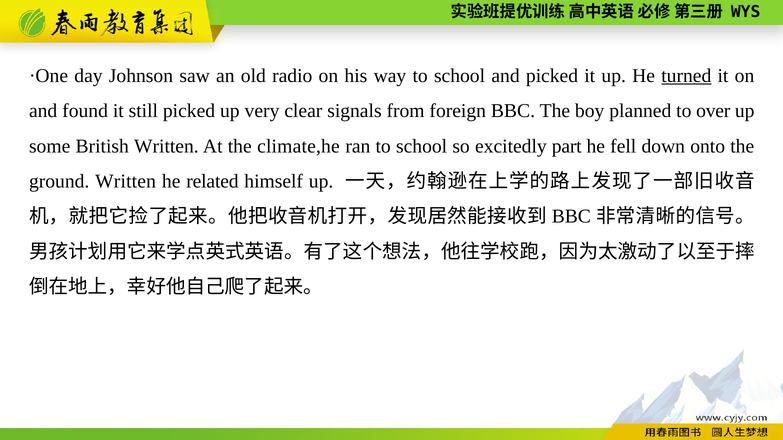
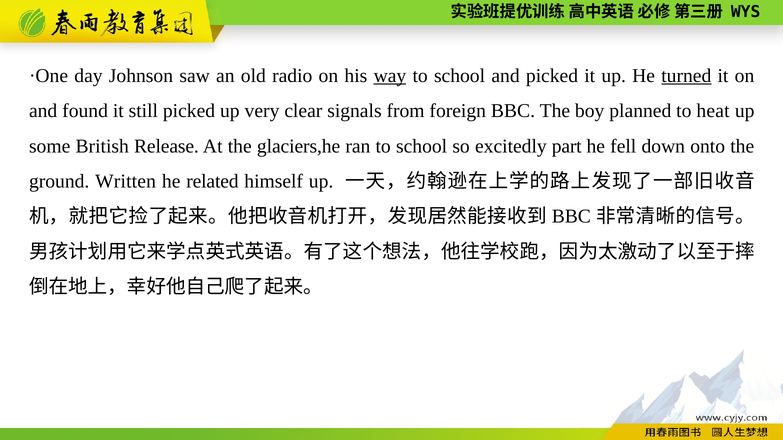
way underline: none -> present
over: over -> heat
British Written: Written -> Release
climate,he: climate,he -> glaciers,he
